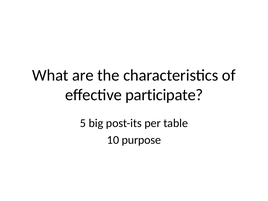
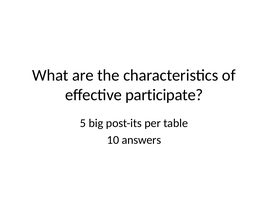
purpose: purpose -> answers
